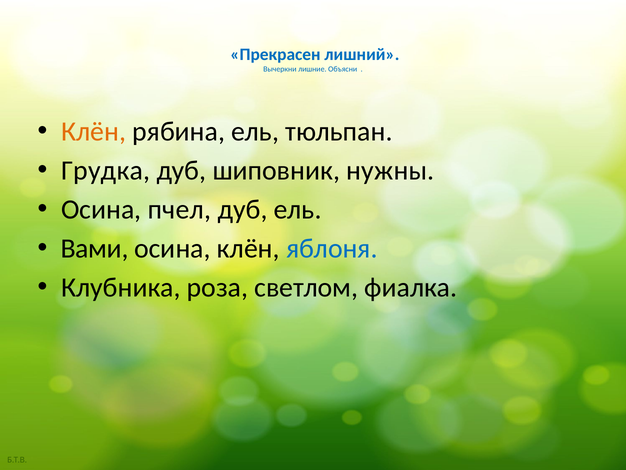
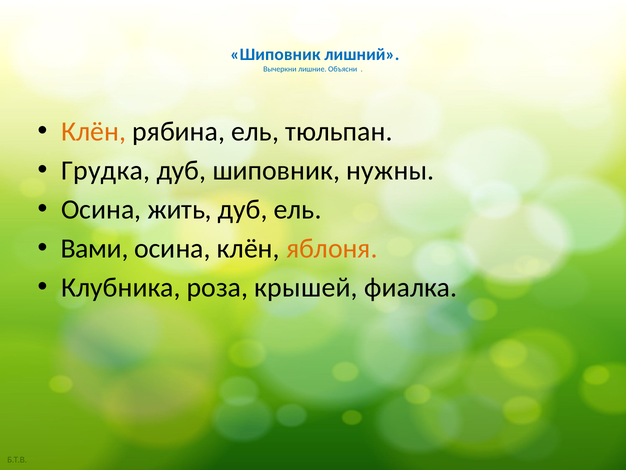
Прекрасен at (275, 54): Прекрасен -> Шиповник
пчел: пчел -> жить
яблоня colour: blue -> orange
светлом: светлом -> крышей
